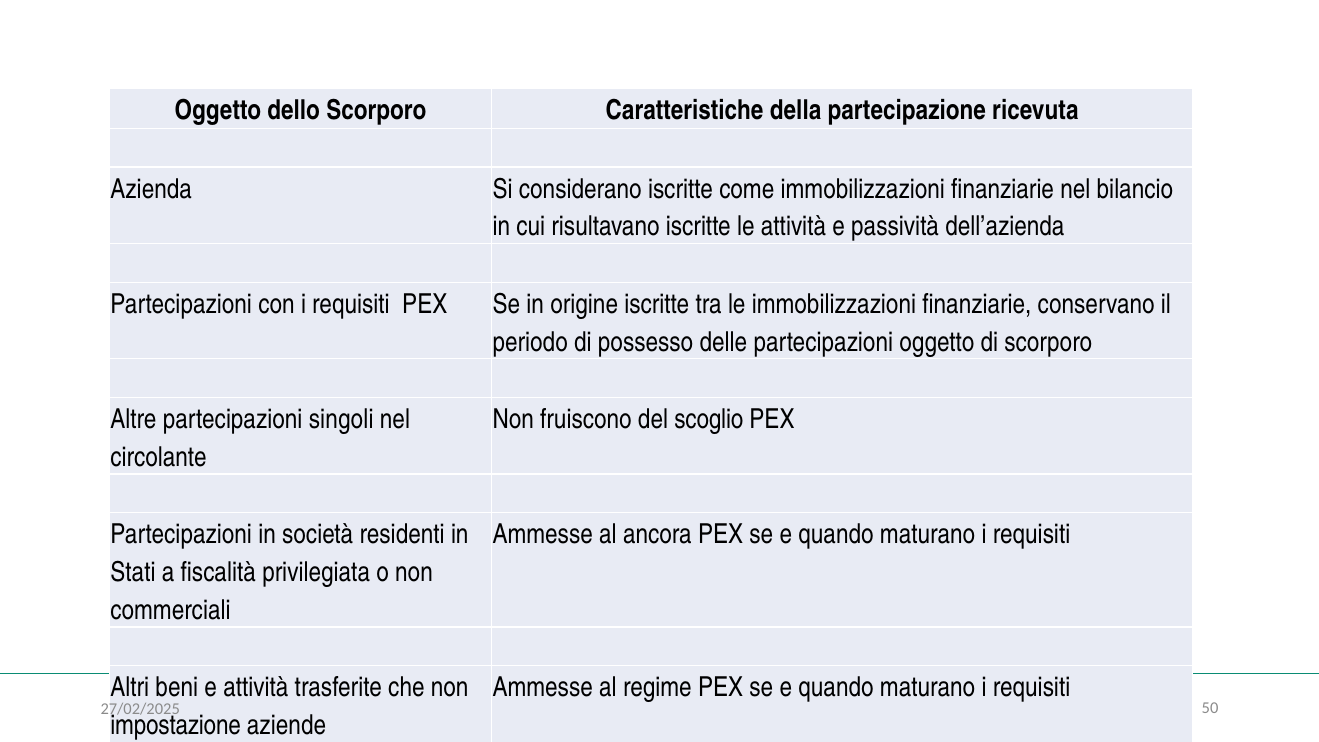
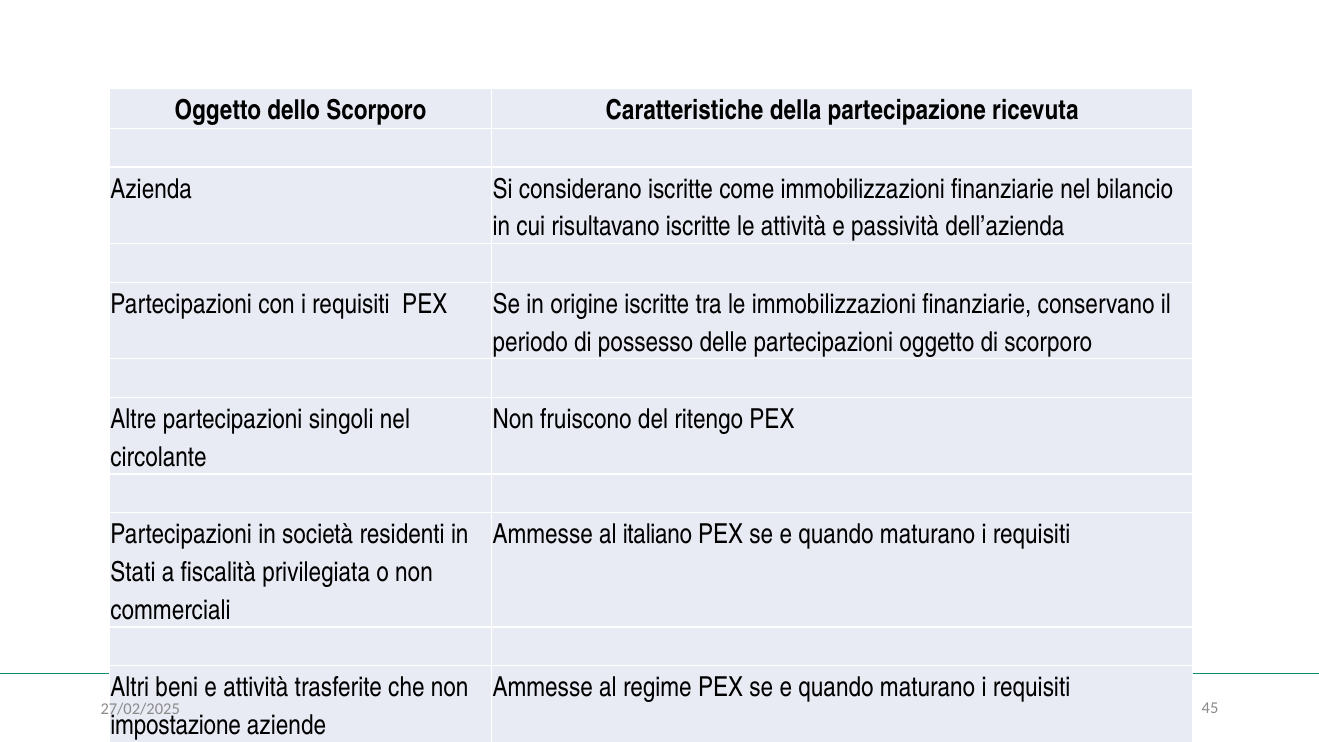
scoglio: scoglio -> ritengo
ancora: ancora -> italiano
50: 50 -> 45
